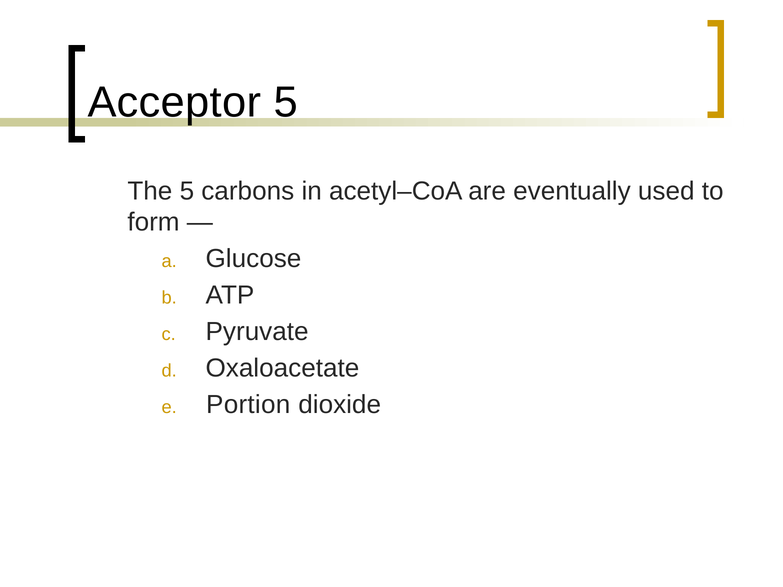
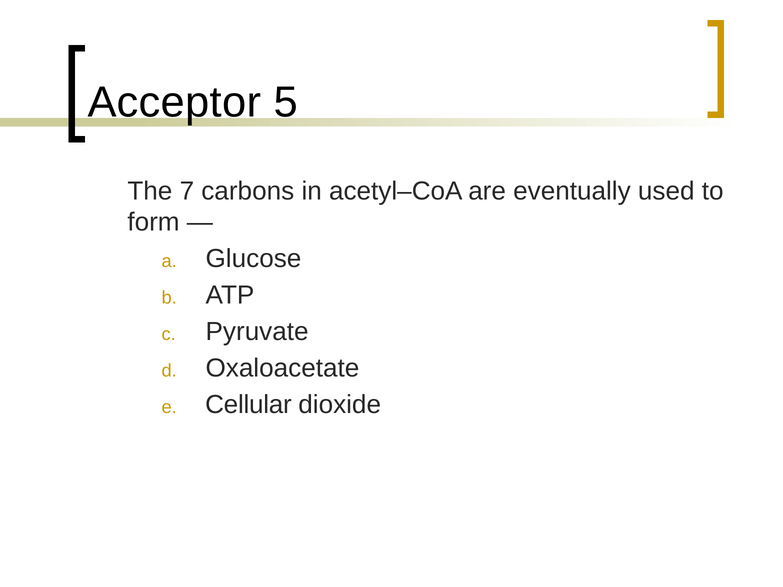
The 5: 5 -> 7
Portion: Portion -> Cellular
